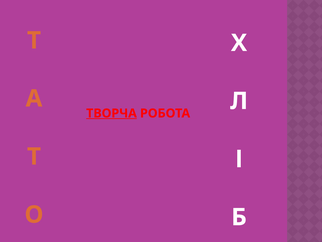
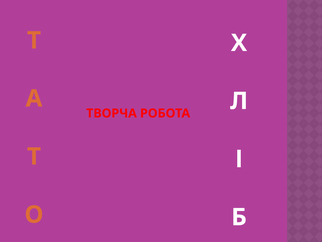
ТВОРЧА underline: present -> none
